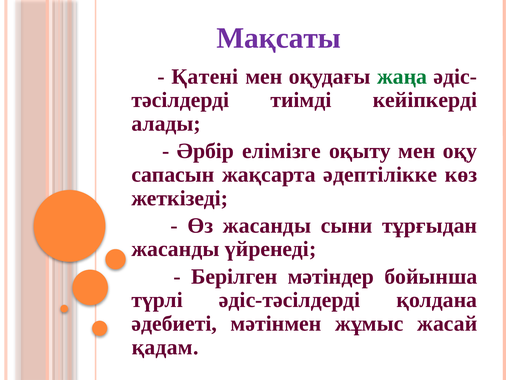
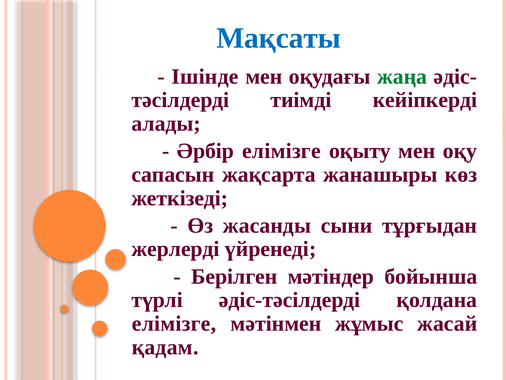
Мақсаты colour: purple -> blue
Қатені: Қатені -> Ішінде
әдептілікке: әдептілікке -> жанашыры
жасанды at (175, 249): жасанды -> жерлерді
әдебиеті at (174, 323): әдебиеті -> елімізге
